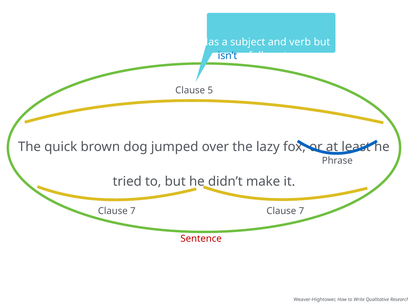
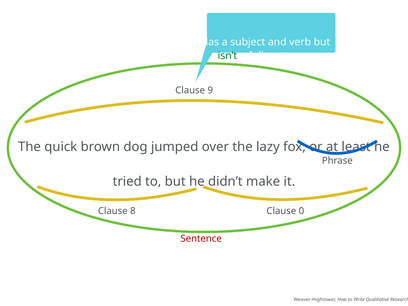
isn’t colour: blue -> green
5: 5 -> 9
7 at (133, 211): 7 -> 8
7 at (301, 211): 7 -> 0
